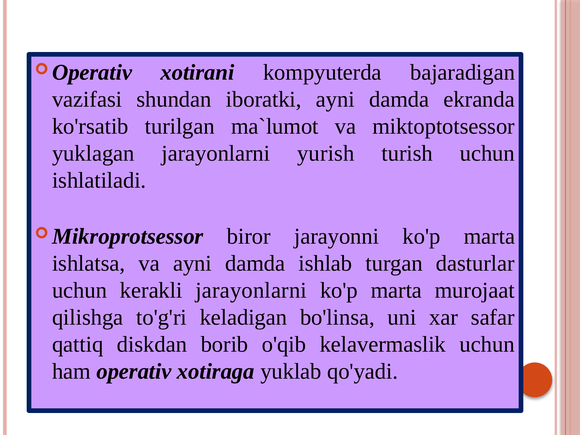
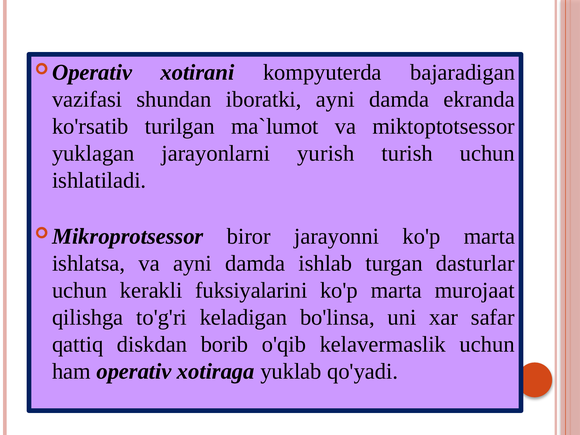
kerakli jarayonlarni: jarayonlarni -> fuksiyalarini
